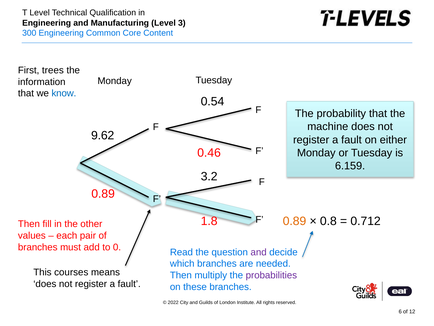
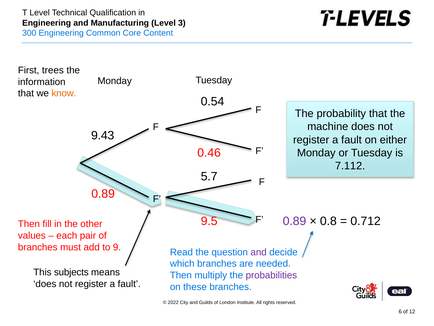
know colour: blue -> orange
9.62: 9.62 -> 9.43
6.159: 6.159 -> 7.112
3.2: 3.2 -> 5.7
1.8: 1.8 -> 9.5
0.89 at (295, 221) colour: orange -> purple
0: 0 -> 9
courses: courses -> subjects
